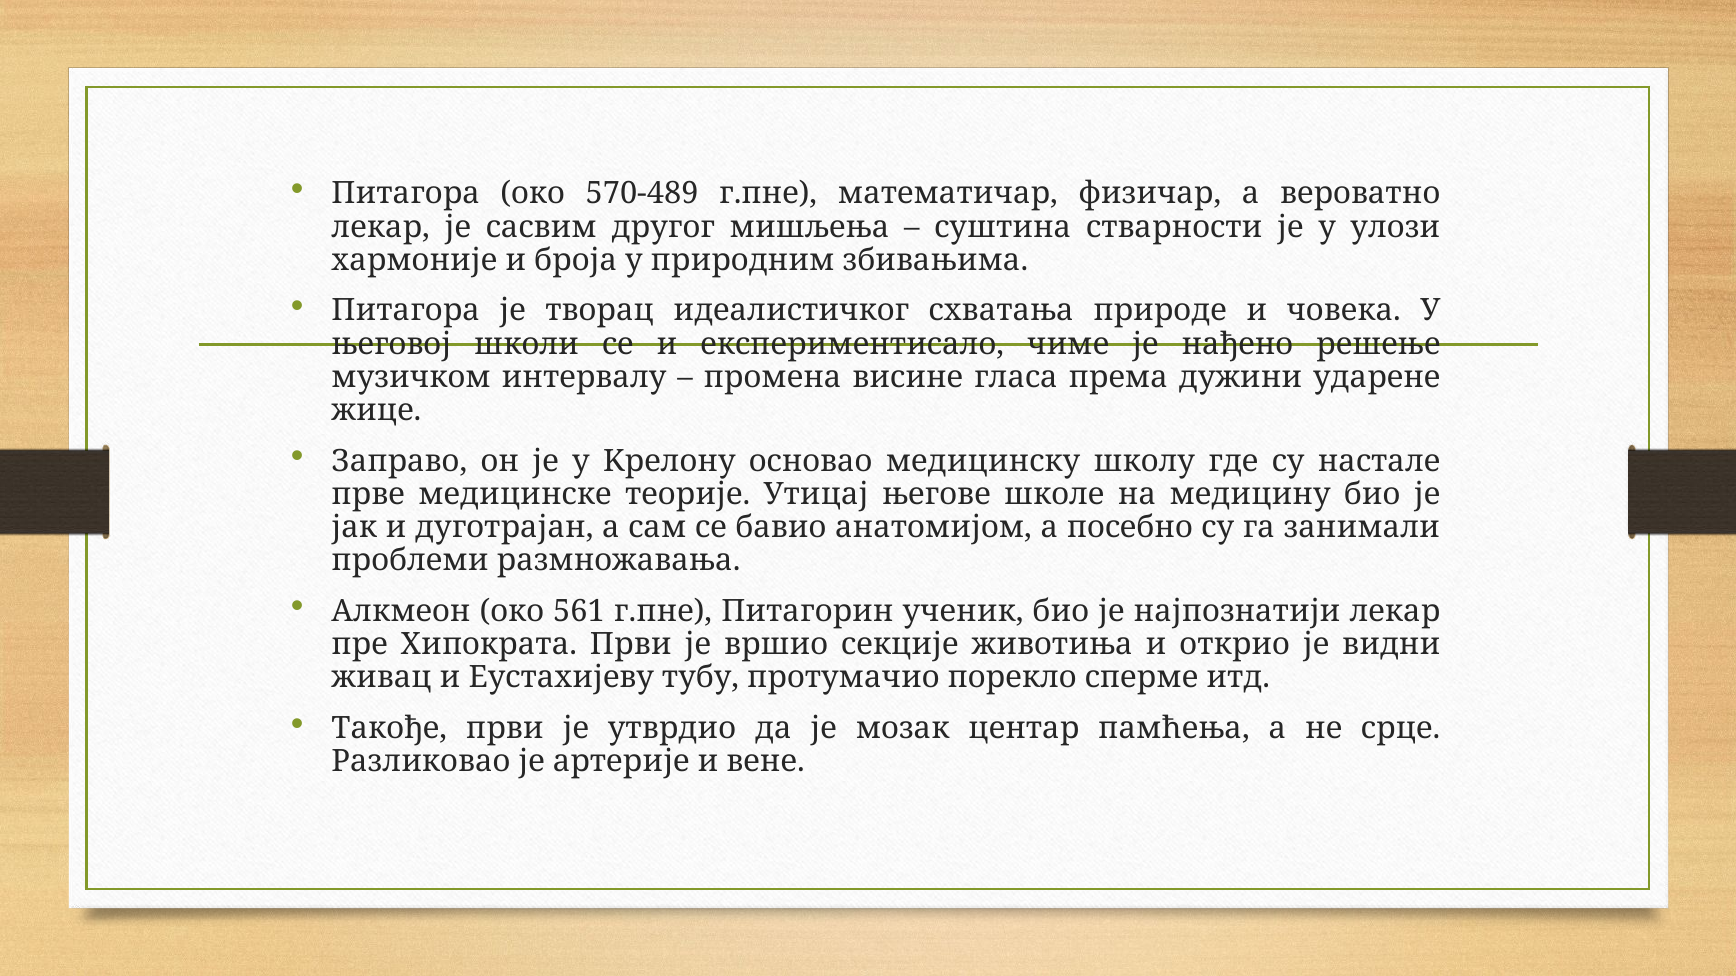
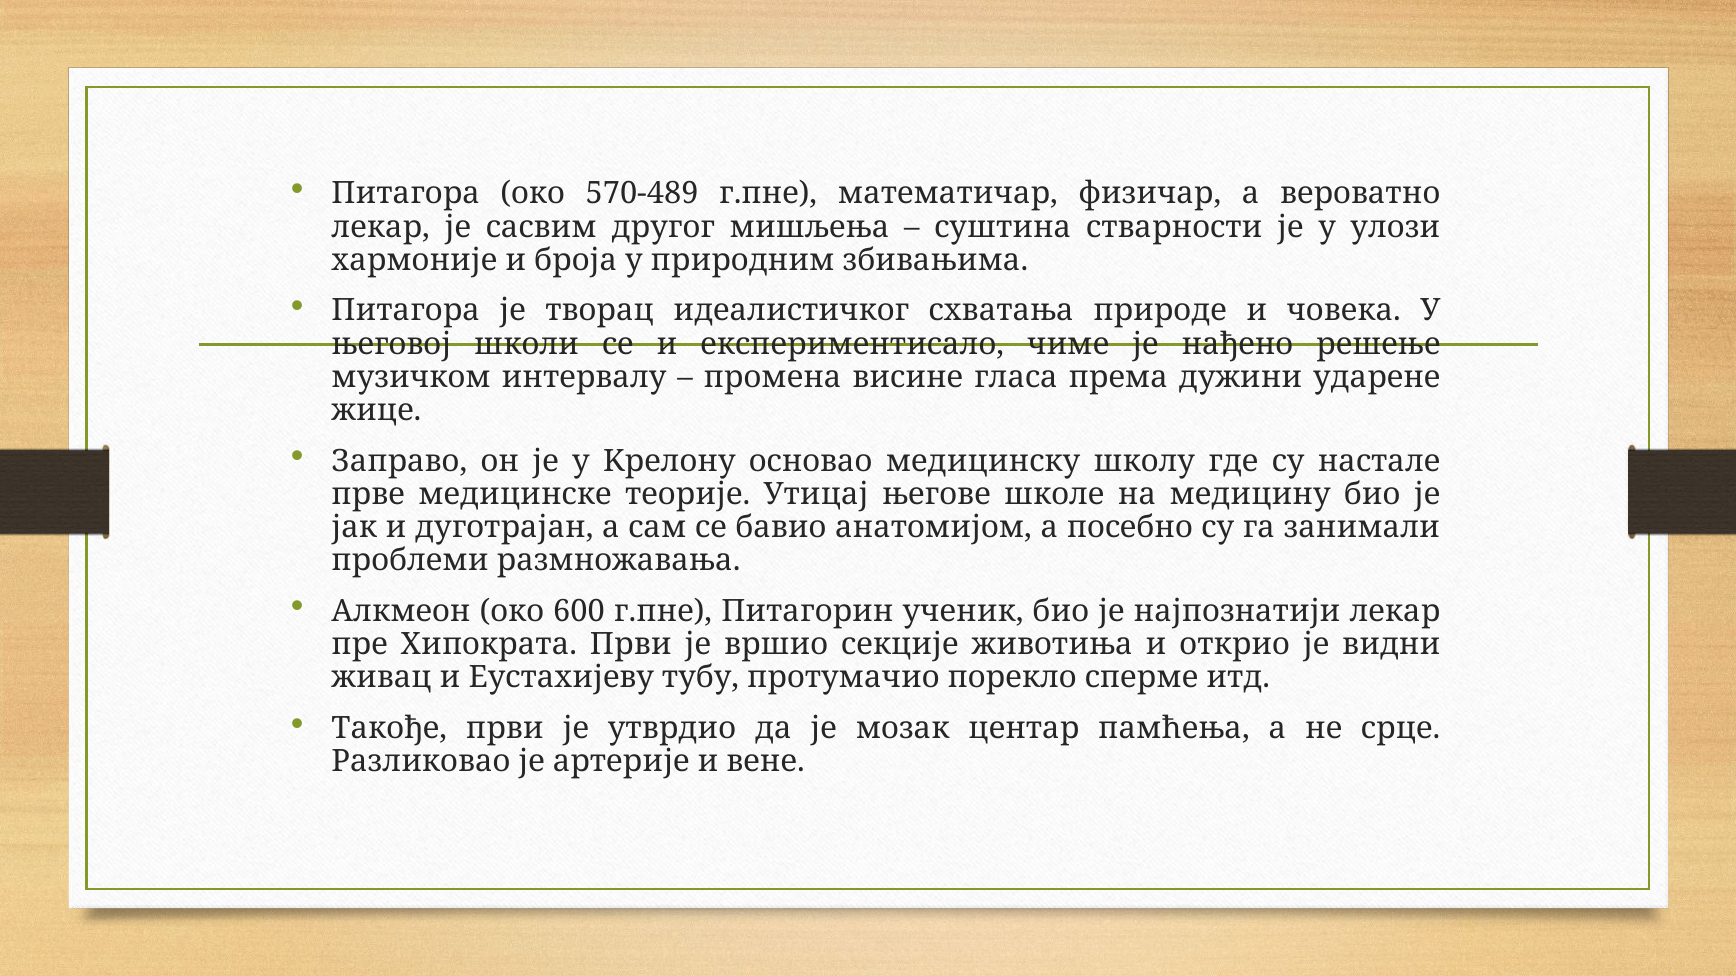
561: 561 -> 600
